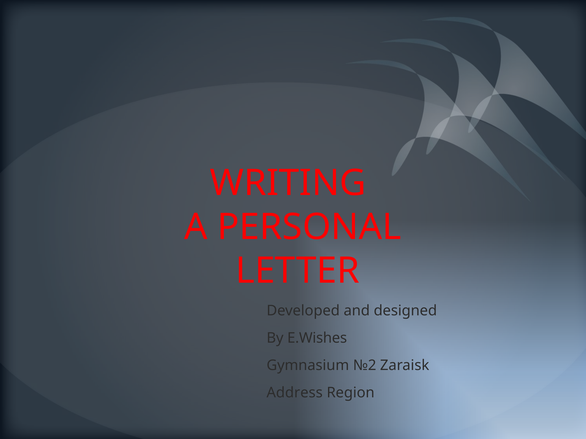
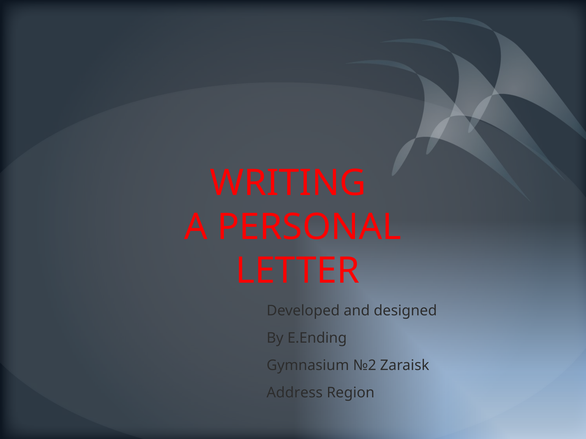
E.Wishes: E.Wishes -> E.Ending
